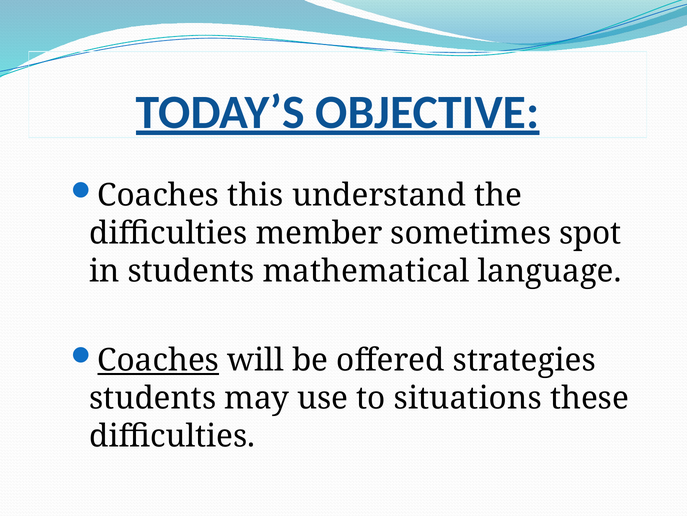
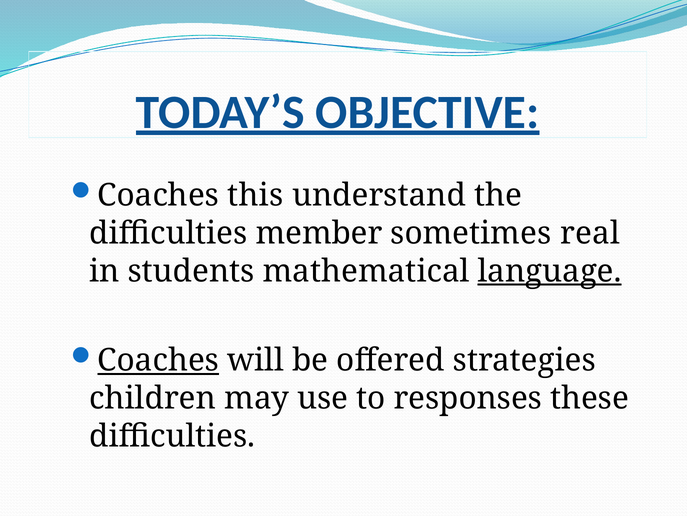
spot: spot -> real
language underline: none -> present
students at (153, 398): students -> children
situations: situations -> responses
